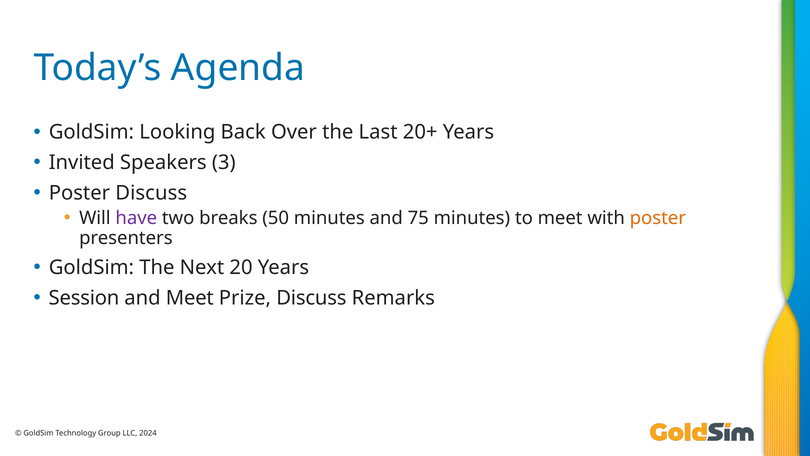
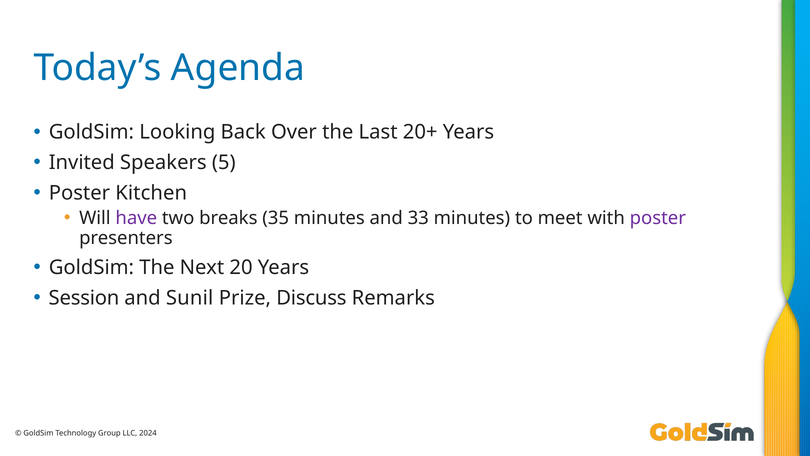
3: 3 -> 5
Poster Discuss: Discuss -> Kitchen
50: 50 -> 35
75: 75 -> 33
poster at (658, 218) colour: orange -> purple
and Meet: Meet -> Sunil
